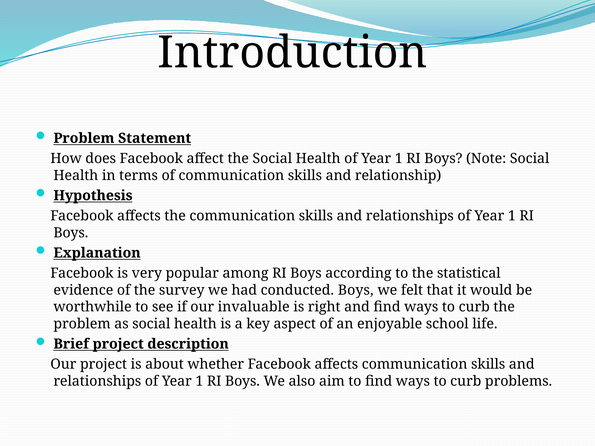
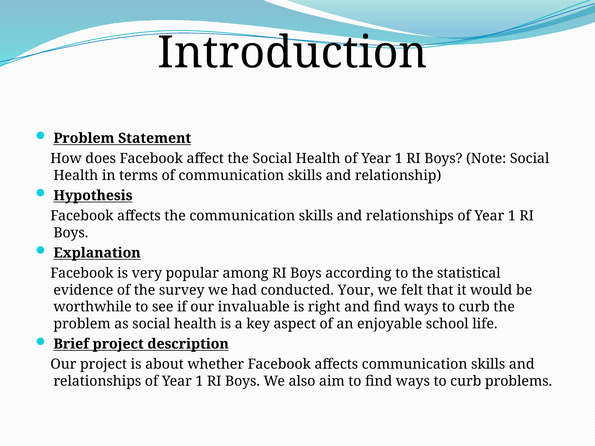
conducted Boys: Boys -> Your
